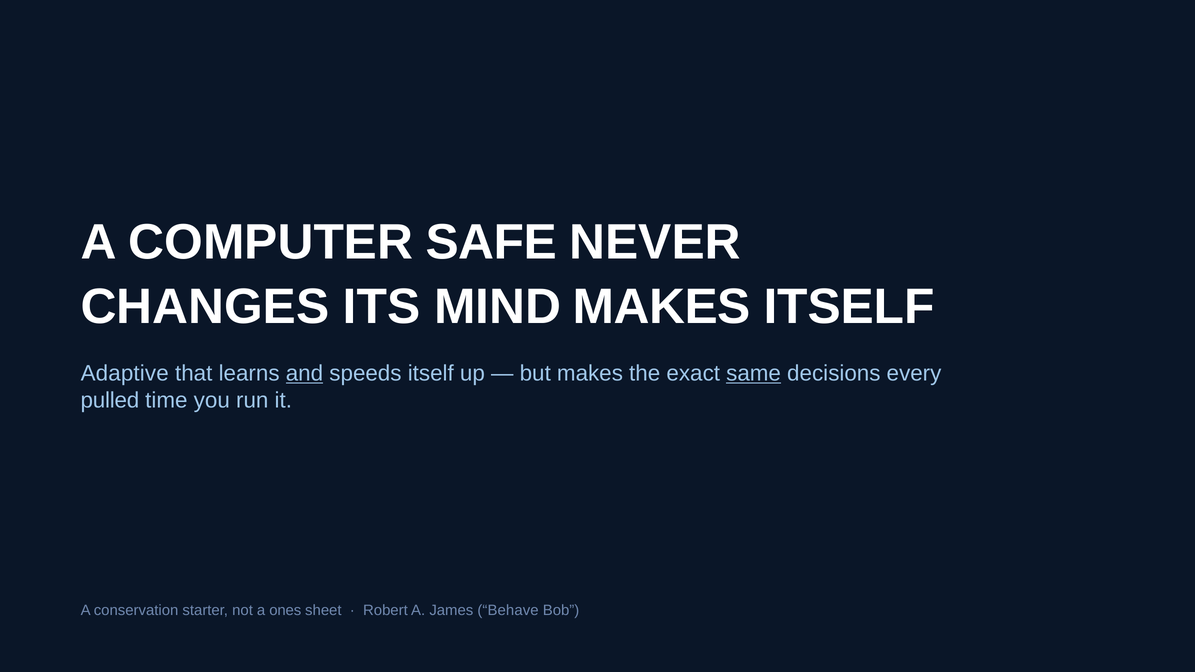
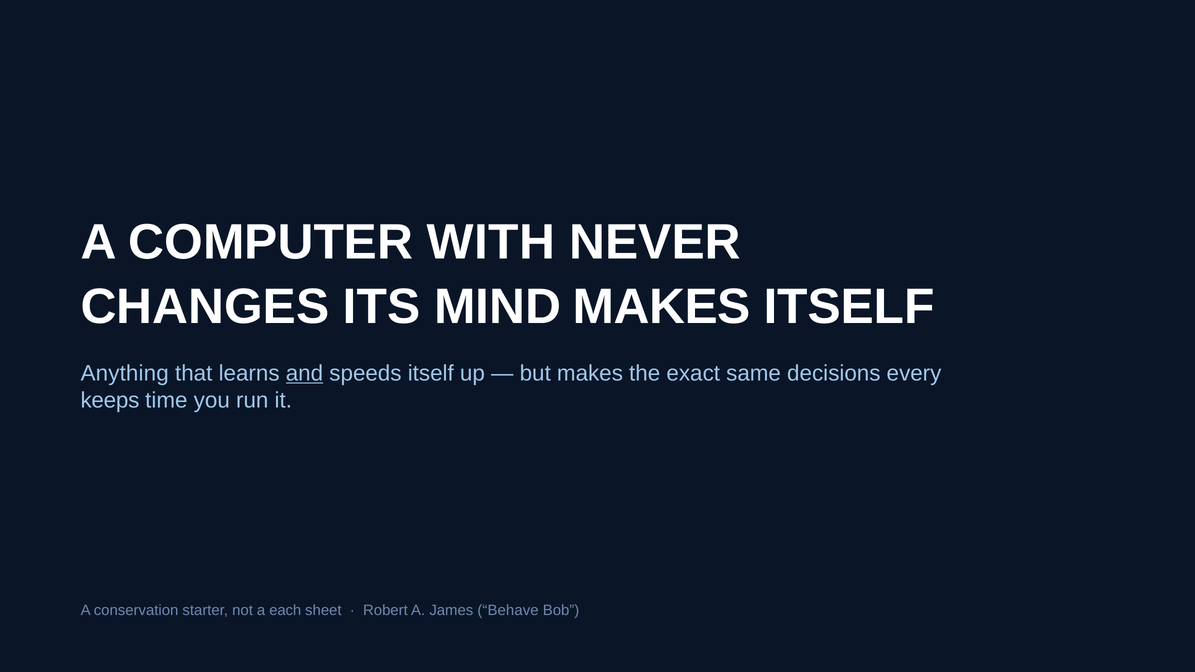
SAFE: SAFE -> WITH
Adaptive: Adaptive -> Anything
same underline: present -> none
pulled: pulled -> keeps
ones: ones -> each
